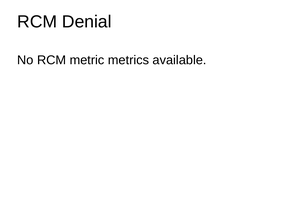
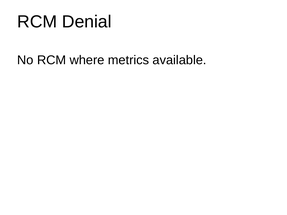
metric: metric -> where
